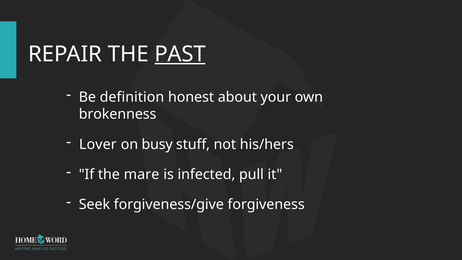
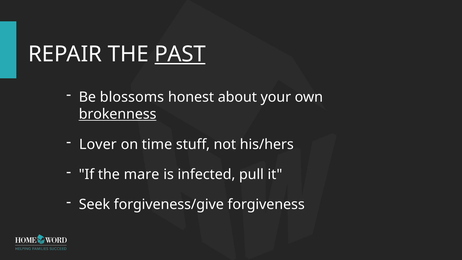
definition: definition -> blossoms
brokenness underline: none -> present
busy: busy -> time
